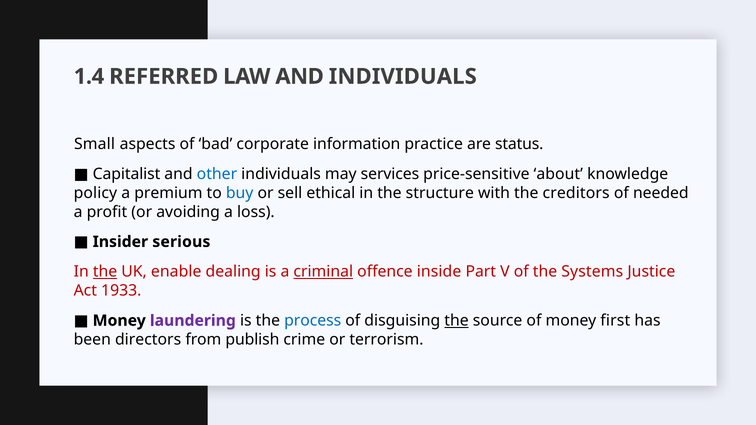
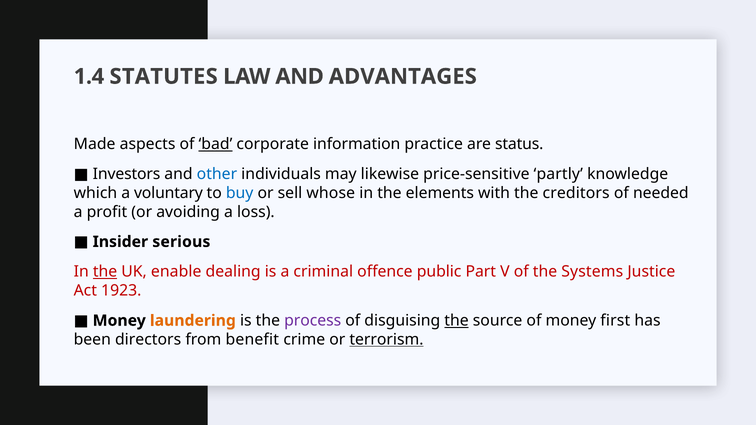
REFERRED: REFERRED -> STATUTES
AND INDIVIDUALS: INDIVIDUALS -> ADVANTAGES
Small: Small -> Made
bad underline: none -> present
Capitalist: Capitalist -> Investors
services: services -> likewise
about: about -> partly
policy: policy -> which
premium: premium -> voluntary
ethical: ethical -> whose
structure: structure -> elements
criminal underline: present -> none
inside: inside -> public
1933: 1933 -> 1923
laundering colour: purple -> orange
process colour: blue -> purple
publish: publish -> benefit
terrorism underline: none -> present
